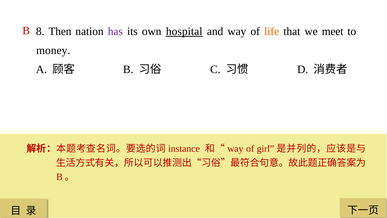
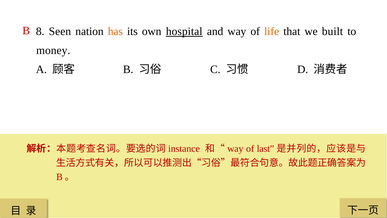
Then: Then -> Seen
has colour: purple -> orange
meet: meet -> built
girl: girl -> last
